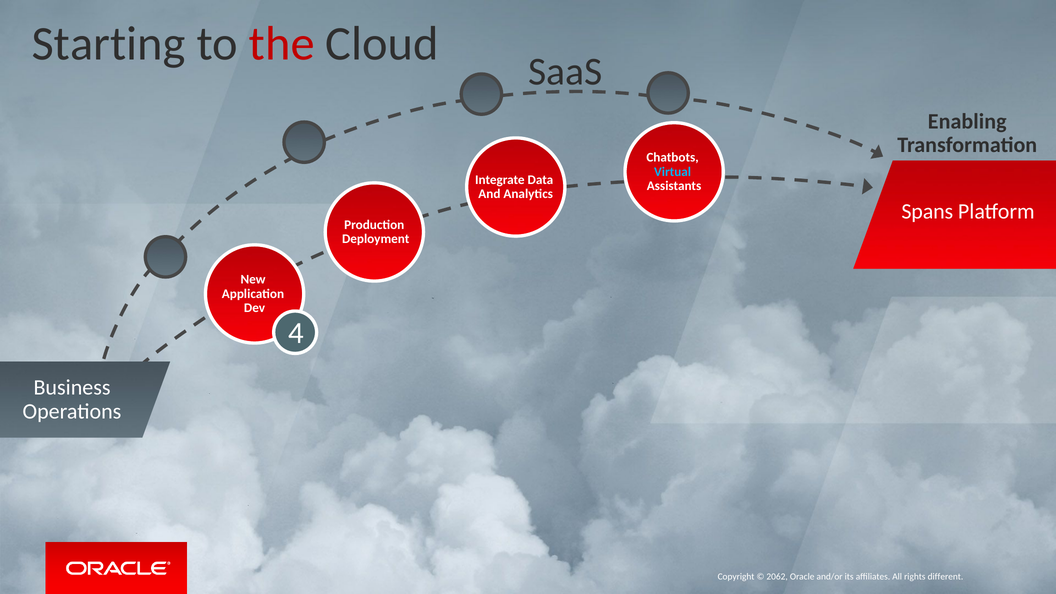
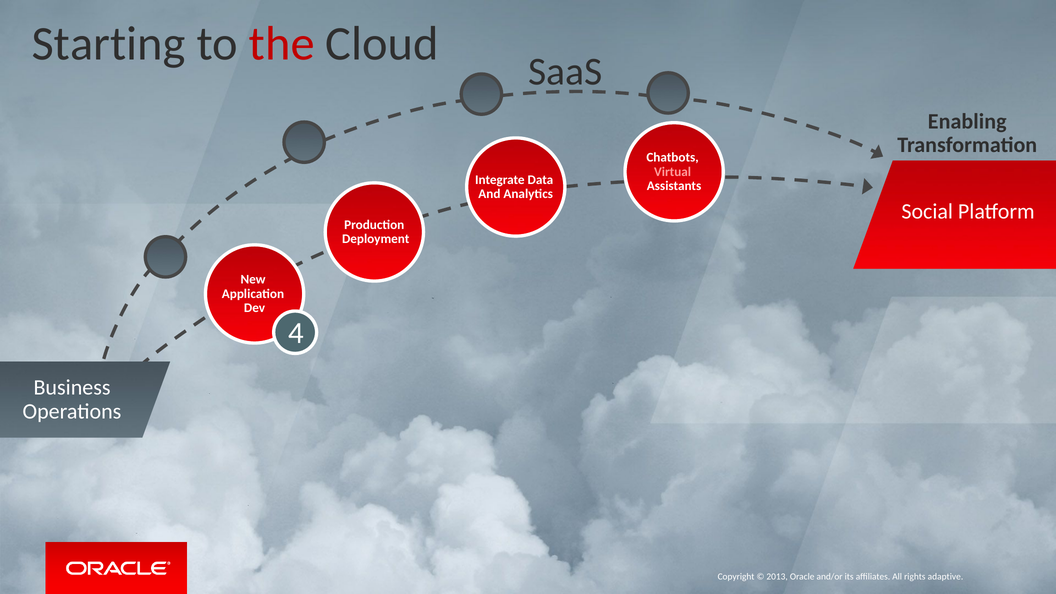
Virtual colour: light blue -> pink
Spans: Spans -> Social
2062: 2062 -> 2013
different: different -> adaptive
